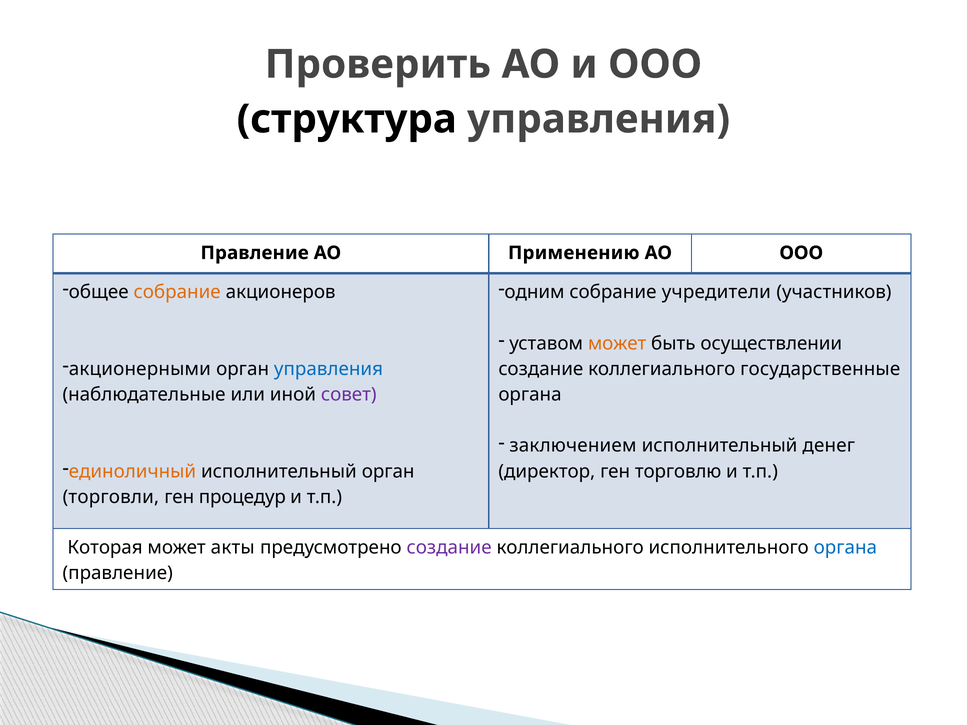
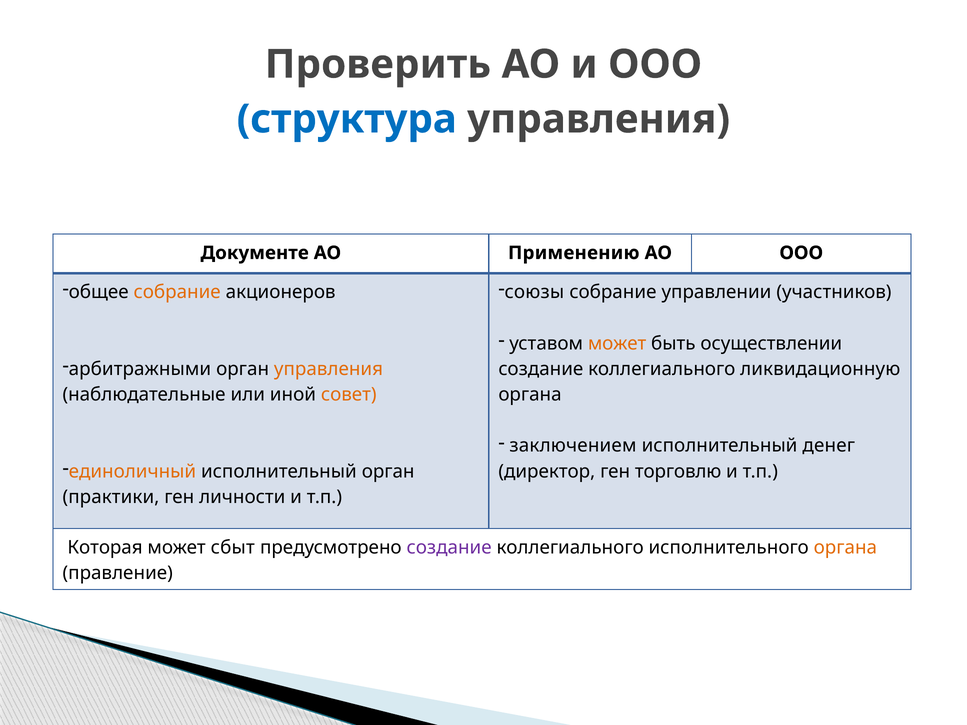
структура colour: black -> blue
Правление at (255, 253): Правление -> Документе
одним: одним -> союзы
учредители: учредители -> управлении
акционерными: акционерными -> арбитражными
управления at (328, 369) colour: blue -> orange
государственные: государственные -> ликвидационную
совет colour: purple -> orange
торговли: торговли -> практики
процедур: процедур -> личности
акты: акты -> сбыт
органа at (845, 548) colour: blue -> orange
